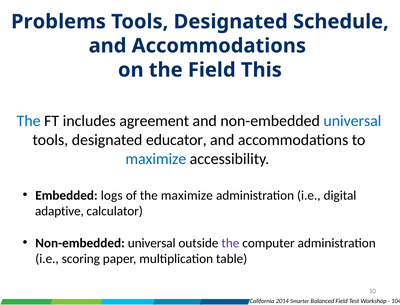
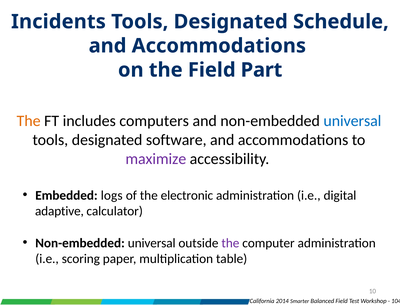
Problems: Problems -> Incidents
This: This -> Part
The at (29, 121) colour: blue -> orange
agreement: agreement -> computers
educator: educator -> software
maximize at (156, 159) colour: blue -> purple
the maximize: maximize -> electronic
